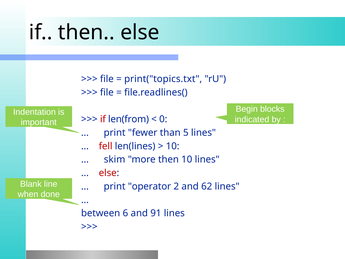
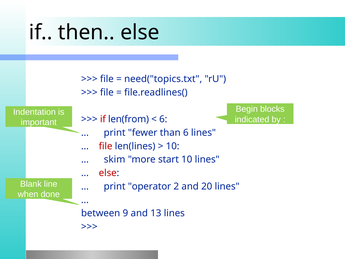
print("topics.txt: print("topics.txt -> need("topics.txt
0 at (163, 119): 0 -> 6
than 5: 5 -> 6
fell at (106, 146): fell -> file
more then: then -> start
62: 62 -> 20
6: 6 -> 9
91: 91 -> 13
